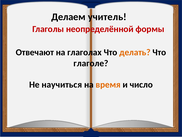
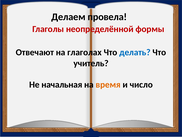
учитель: учитель -> провела
делать colour: orange -> blue
глаголе: глаголе -> учитель
научиться: научиться -> начальная
